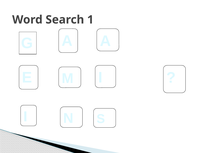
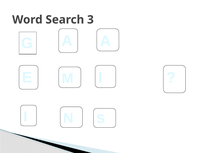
1: 1 -> 3
